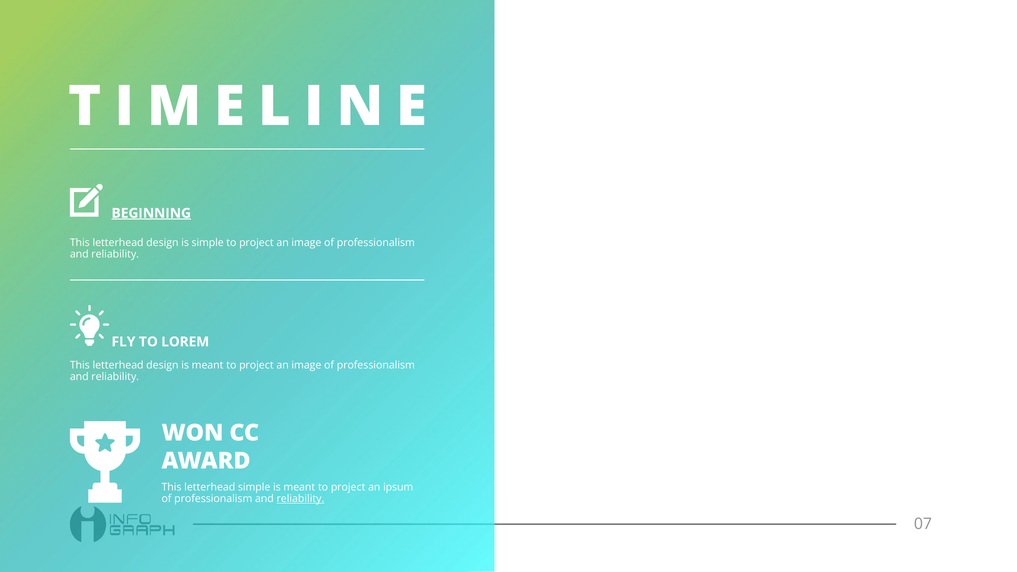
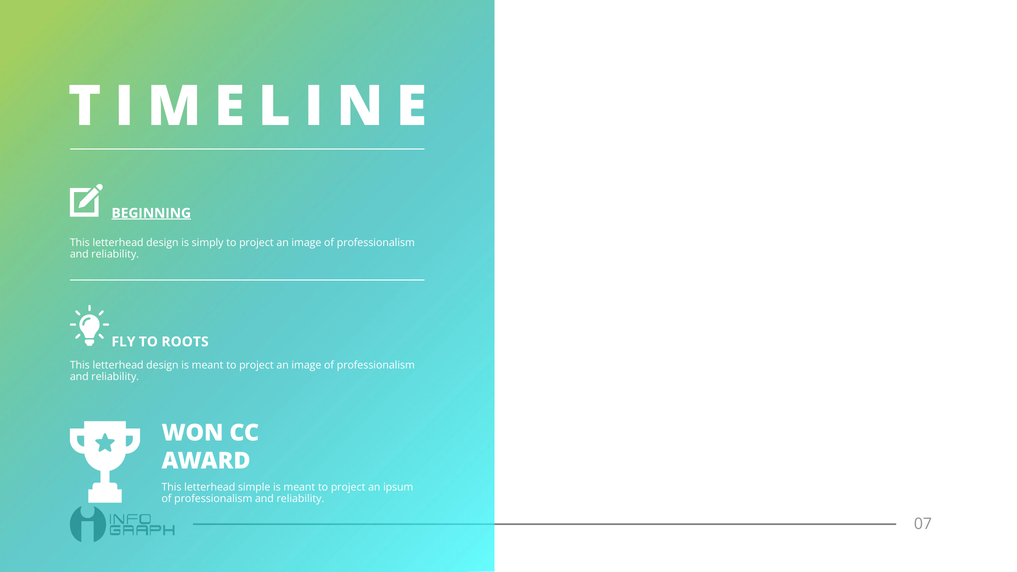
is simple: simple -> simply
LOREM: LOREM -> ROOTS
reliability at (300, 499) underline: present -> none
